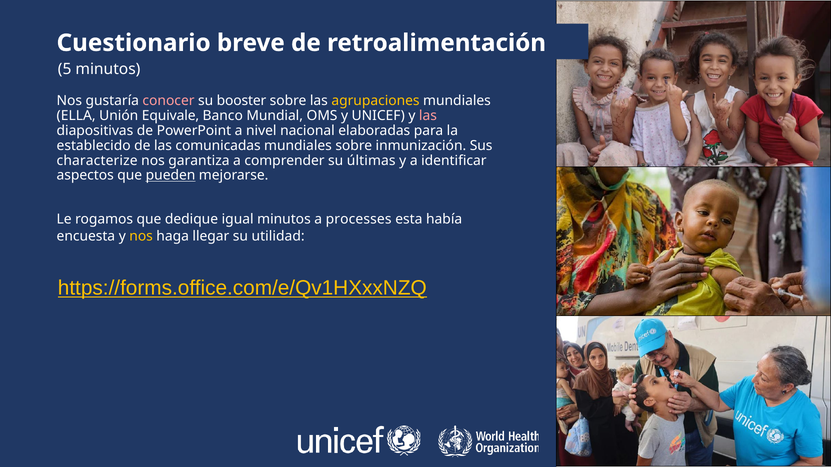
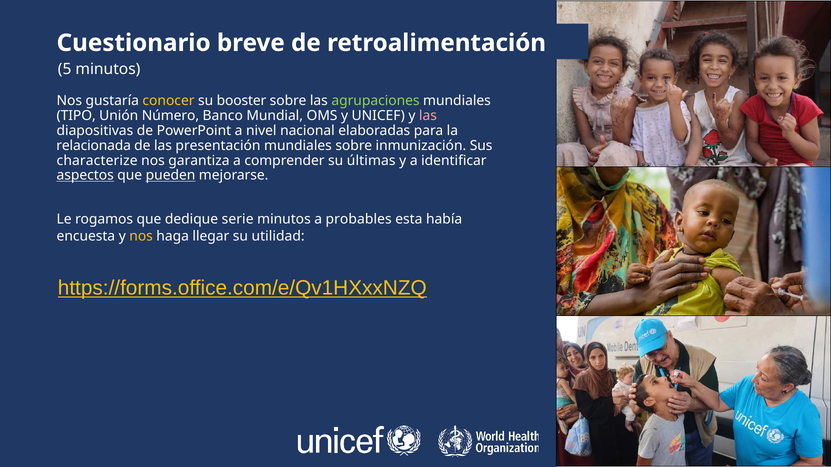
conocer colour: pink -> yellow
agrupaciones colour: yellow -> light green
ELLA: ELLA -> TIPO
Equivale: Equivale -> Número
establecido: establecido -> relacionada
comunicadas: comunicadas -> presentación
aspectos underline: none -> present
igual: igual -> serie
processes: processes -> probables
